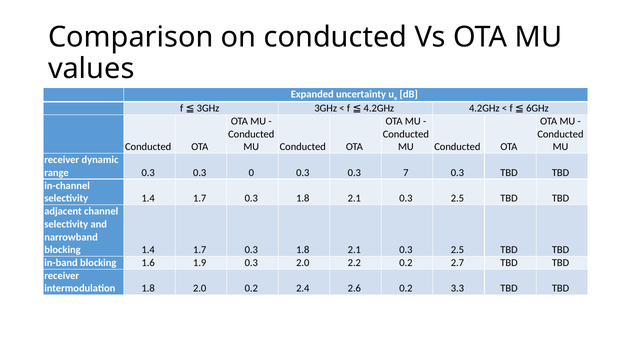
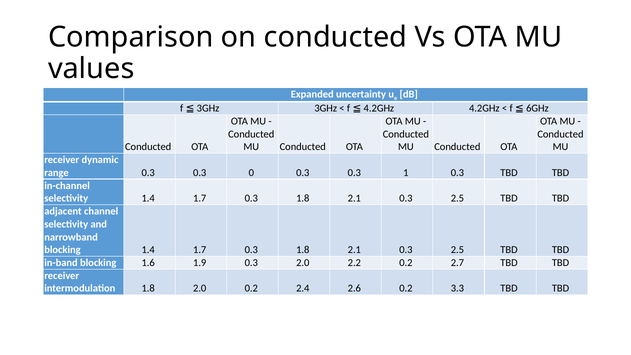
7: 7 -> 1
